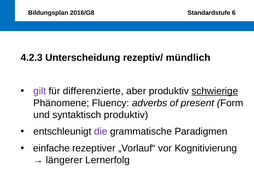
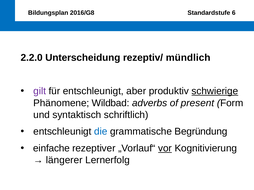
4.2.3: 4.2.3 -> 2.2.0
für differenzierte: differenzierte -> entschleunigt
Fluency: Fluency -> Wildbad
syntaktisch produktiv: produktiv -> schriftlich
die colour: purple -> blue
Paradigmen: Paradigmen -> Begründung
vor underline: none -> present
